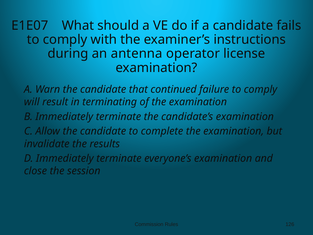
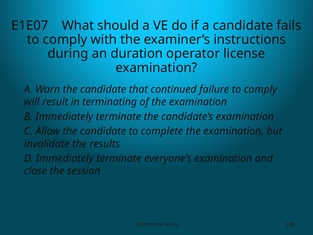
antenna: antenna -> duration
